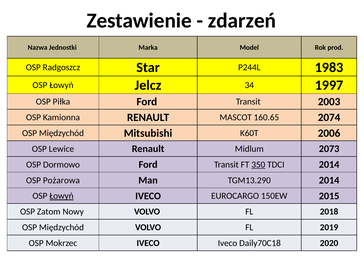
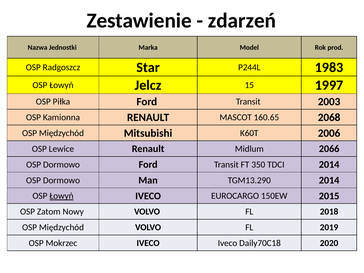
34: 34 -> 15
2074: 2074 -> 2068
2073: 2073 -> 2066
350 underline: present -> none
Pożarowa at (61, 180): Pożarowa -> Dormowo
